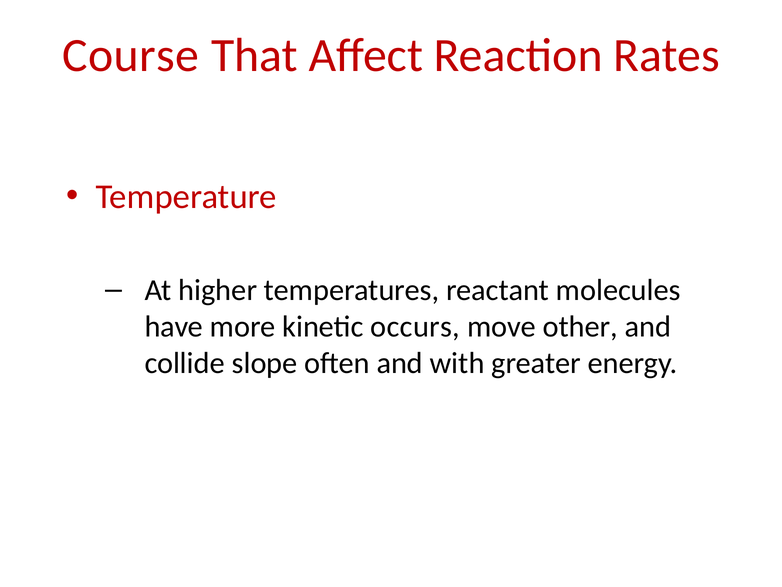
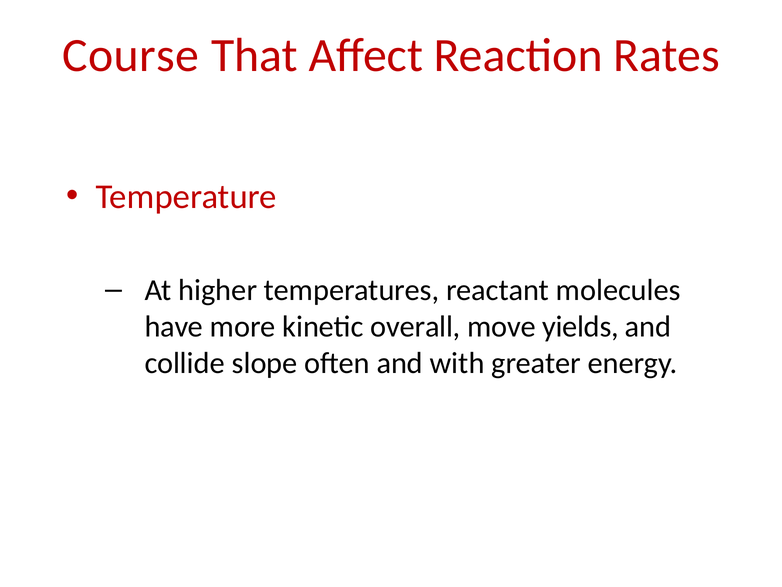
occurs: occurs -> overall
other: other -> yields
